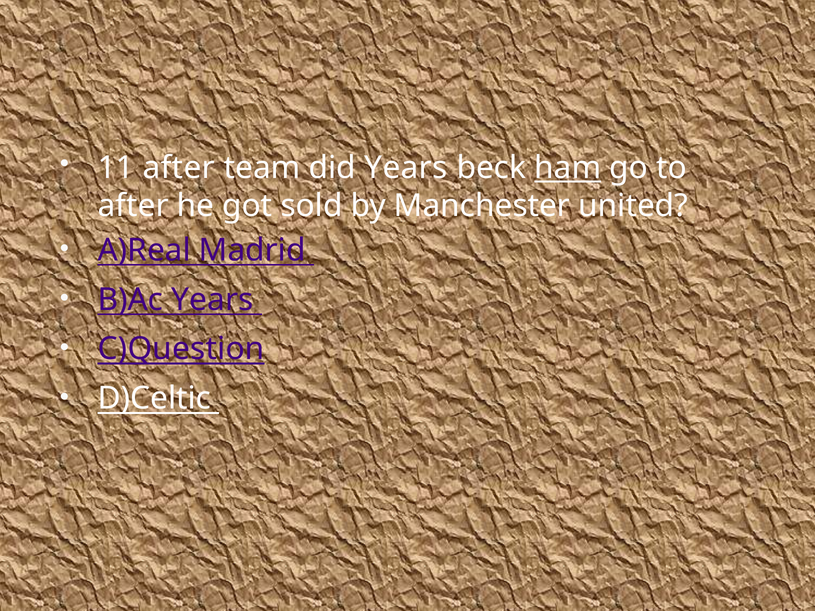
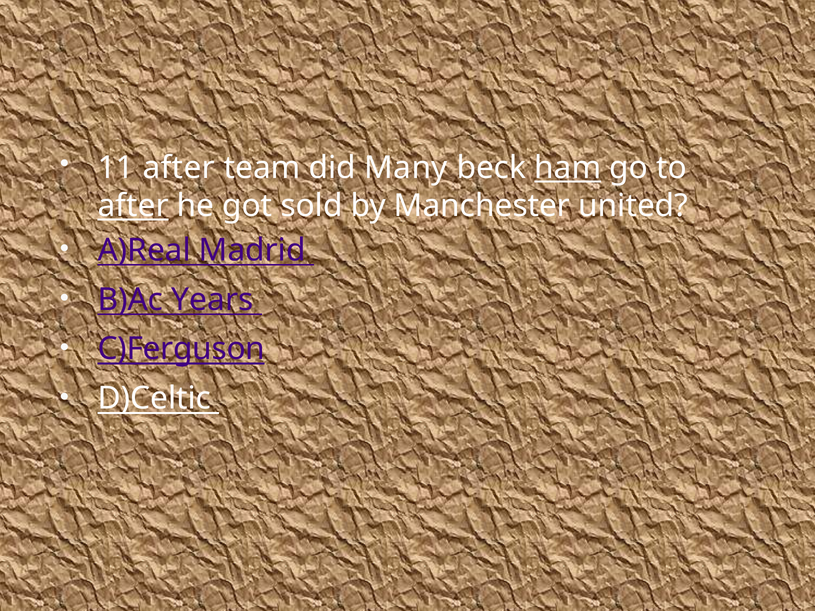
did Years: Years -> Many
after at (133, 206) underline: none -> present
C)Question: C)Question -> C)Ferguson
